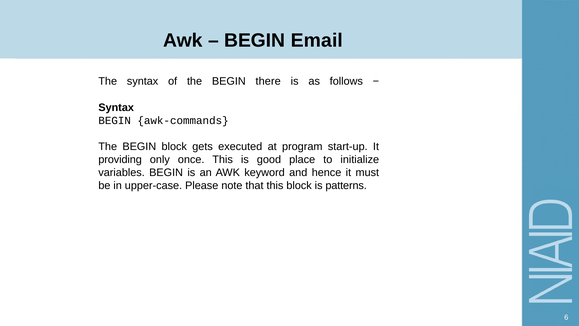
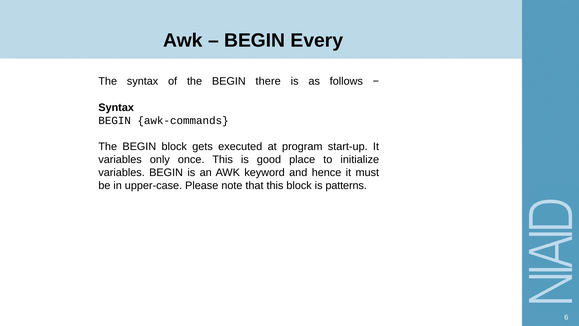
Email: Email -> Every
providing at (120, 159): providing -> variables
